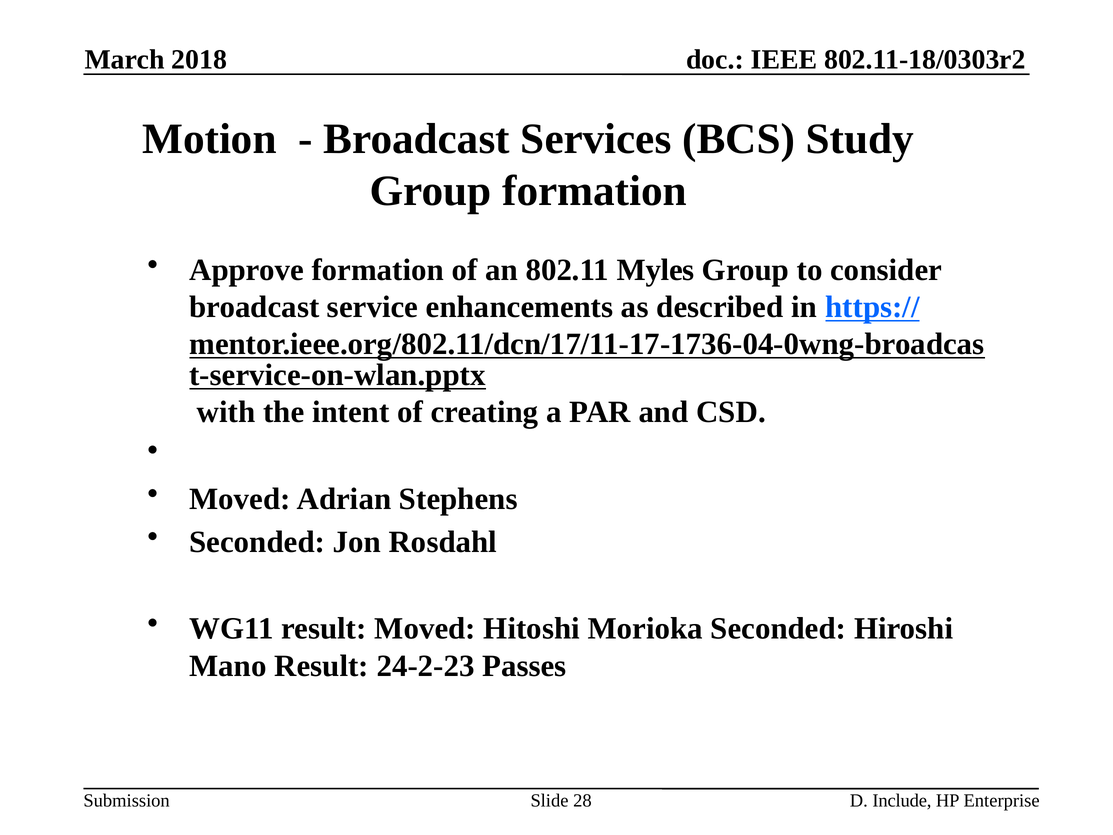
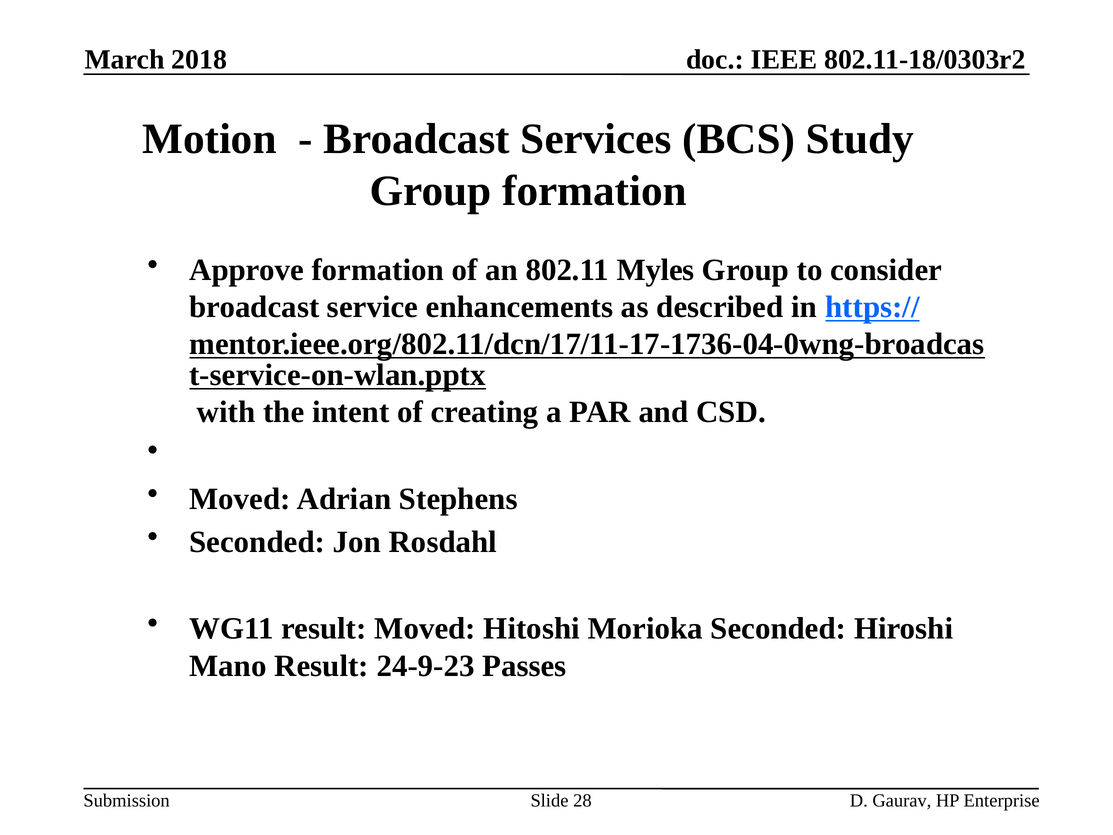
24-2-23: 24-2-23 -> 24-9-23
Include: Include -> Gaurav
